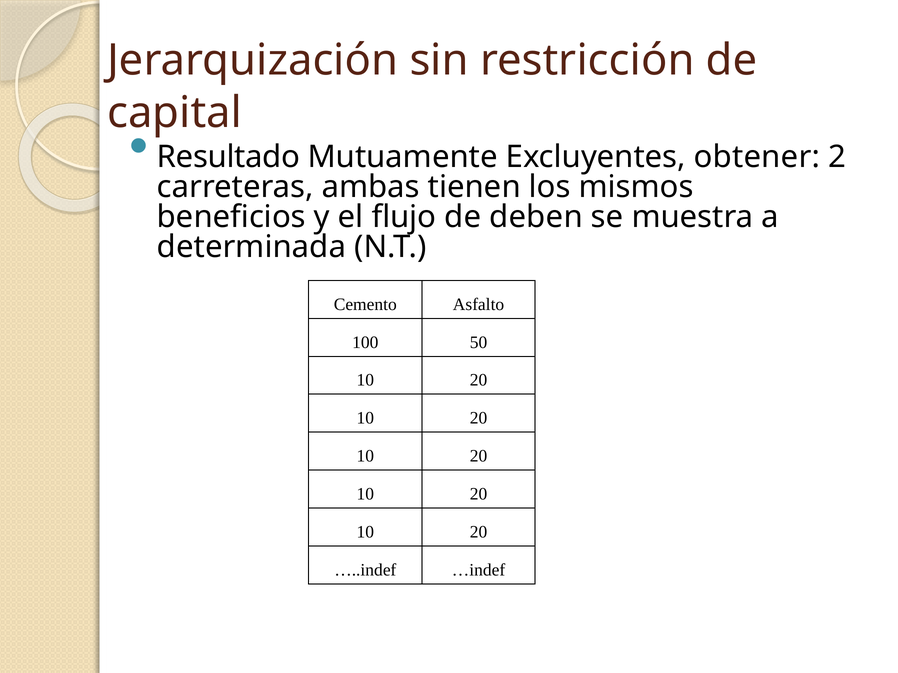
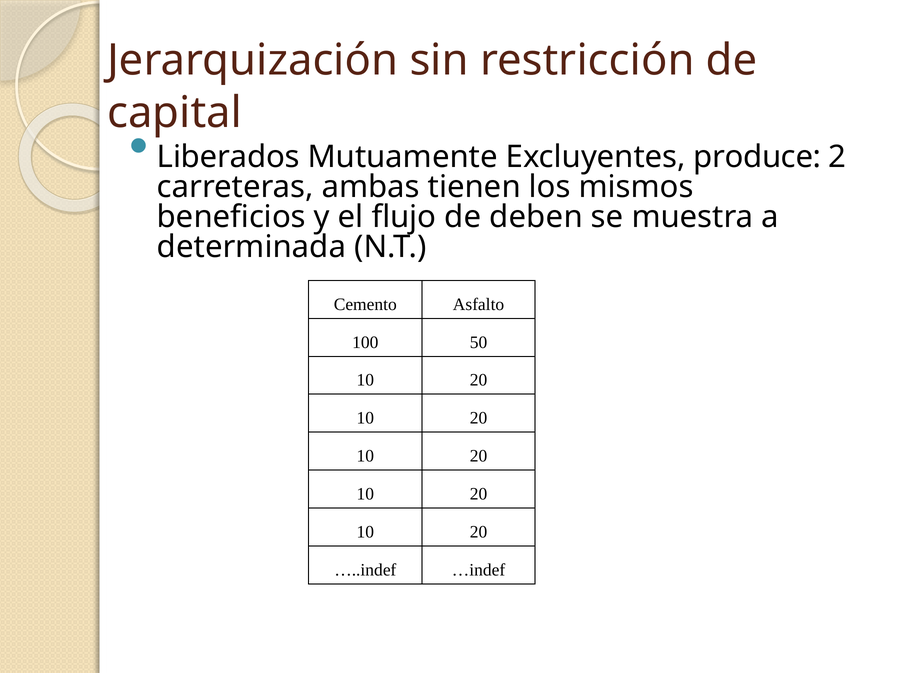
Resultado: Resultado -> Liberados
obtener: obtener -> produce
